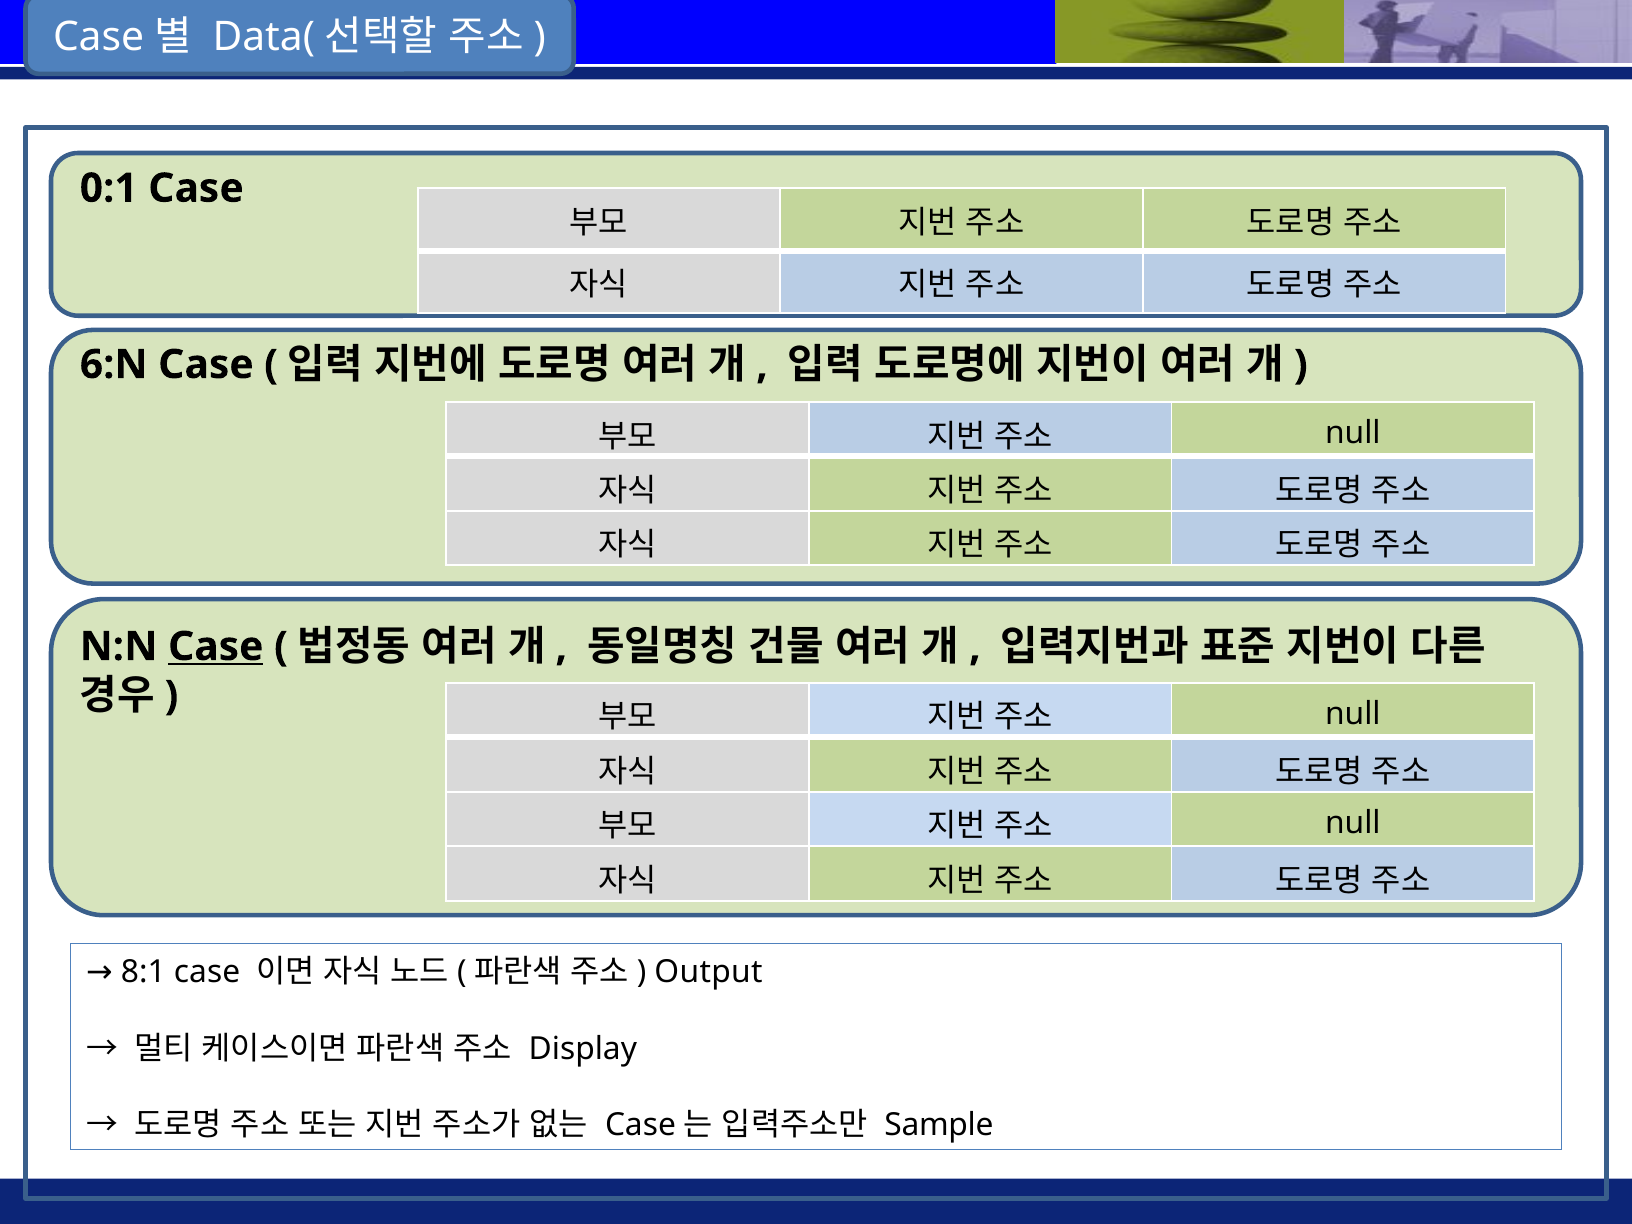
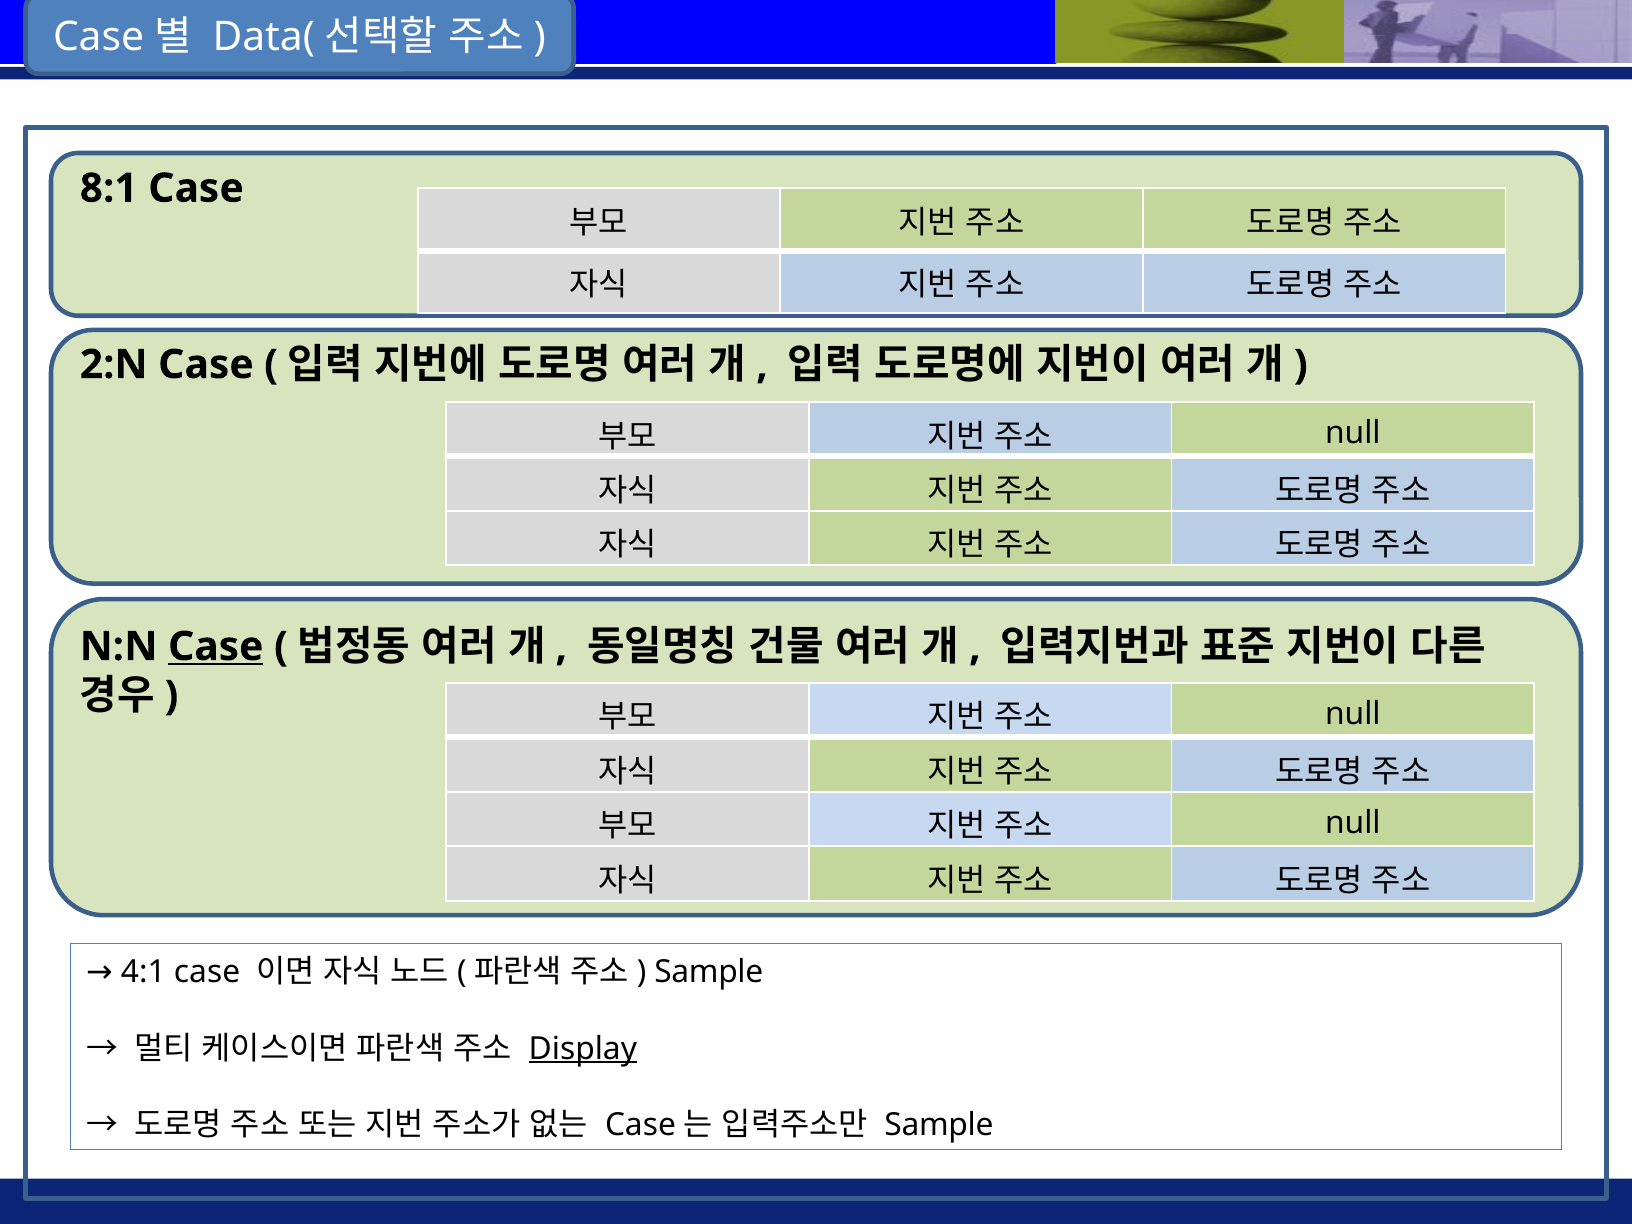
0:1: 0:1 -> 8:1
6:N: 6:N -> 2:N
8:1: 8:1 -> 4:1
Output at (708, 972): Output -> Sample
Display underline: none -> present
